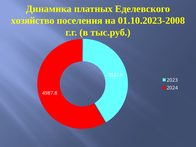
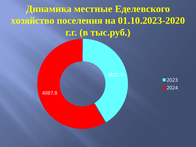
платных: платных -> местные
01.10.2023-2008: 01.10.2023-2008 -> 01.10.2023-2020
